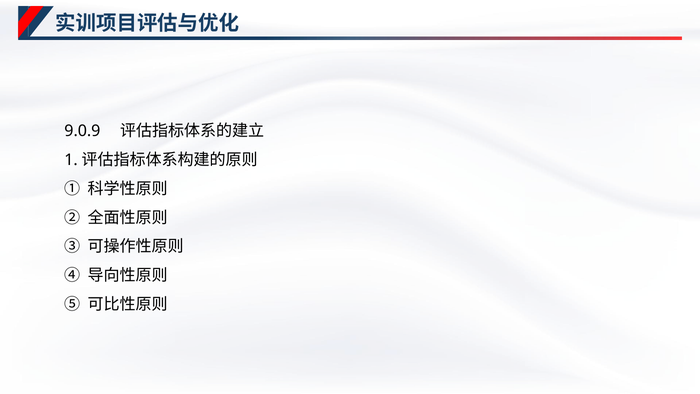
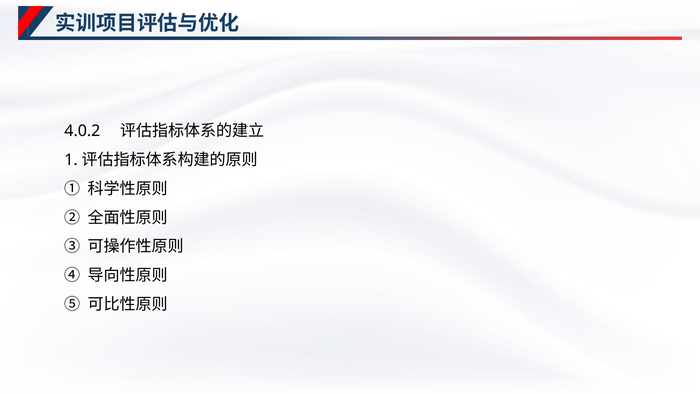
9.0.9: 9.0.9 -> 4.0.2
